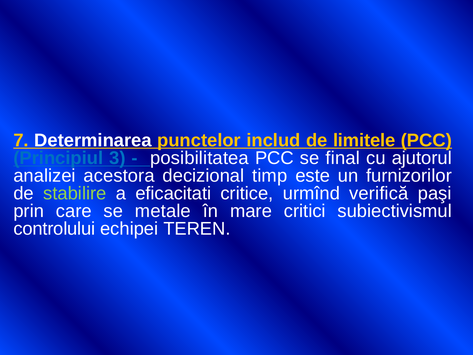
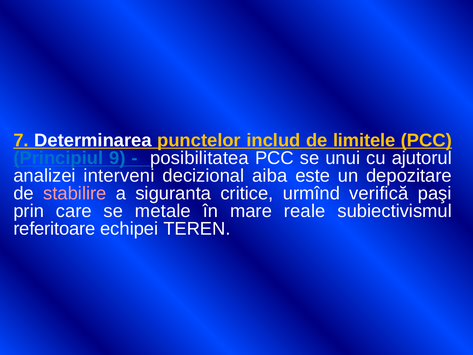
3: 3 -> 9
final: final -> unui
acestora: acestora -> interveni
timp: timp -> aiba
furnizorilor: furnizorilor -> depozitare
stabilire colour: light green -> pink
eficacitati: eficacitati -> siguranta
critici: critici -> reale
controlului: controlului -> referitoare
